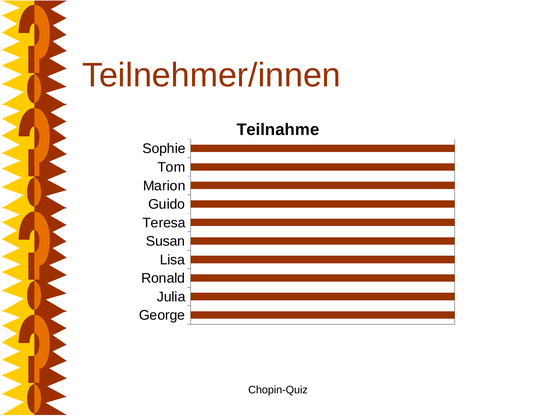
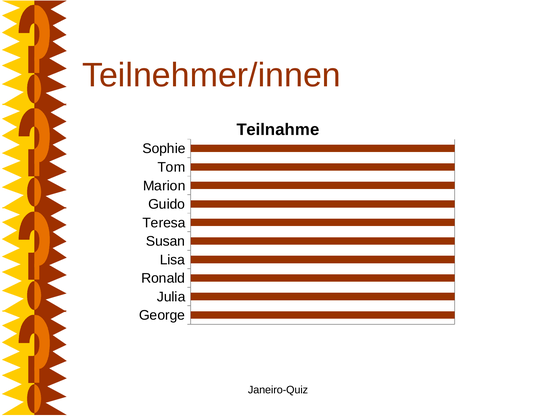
Chopin-Quiz: Chopin-Quiz -> Janeiro-Quiz
